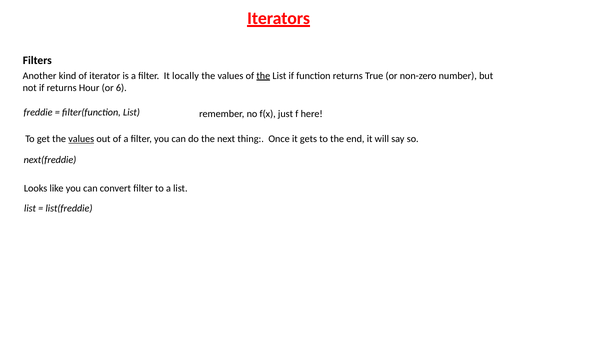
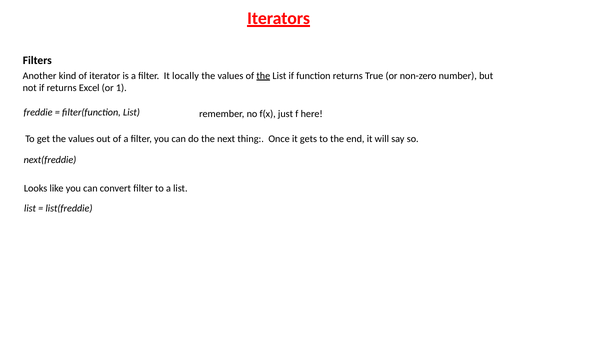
Hour: Hour -> Excel
6: 6 -> 1
values at (81, 139) underline: present -> none
